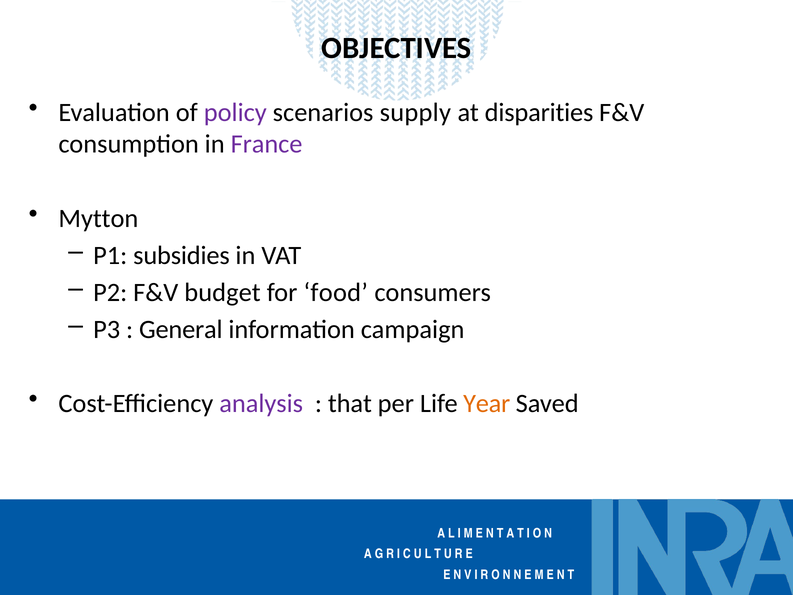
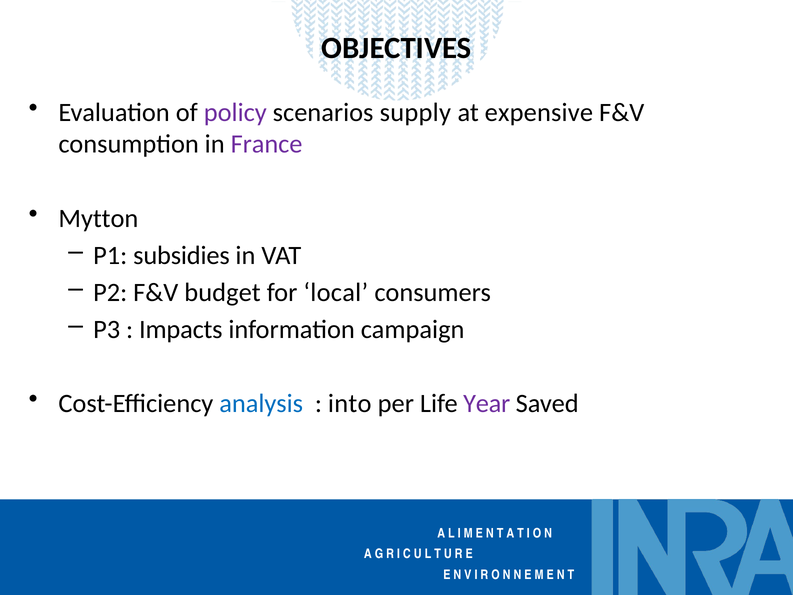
disparities: disparities -> expensive
food: food -> local
General: General -> Impacts
analysis colour: purple -> blue
that: that -> into
Year colour: orange -> purple
